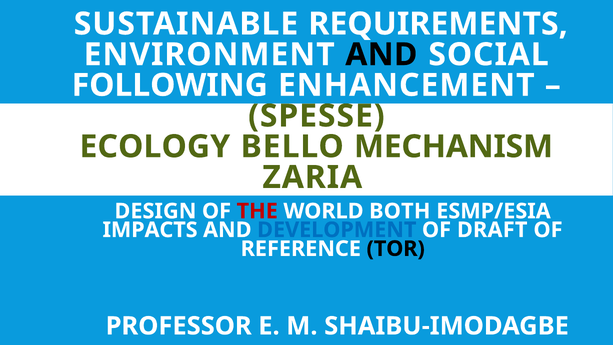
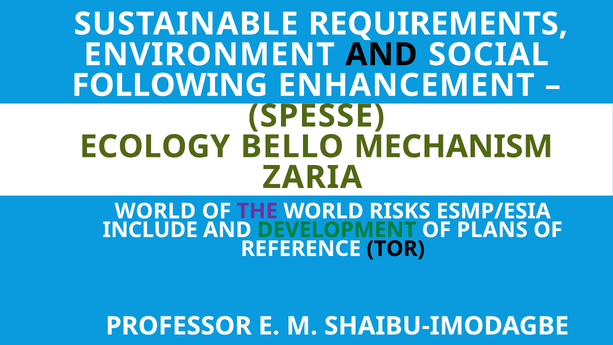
DESIGN at (155, 211): DESIGN -> WORLD
THE colour: red -> purple
BOTH: BOTH -> RISKS
IMPACTS: IMPACTS -> INCLUDE
DEVELOPMENT colour: blue -> green
DRAFT: DRAFT -> PLANS
